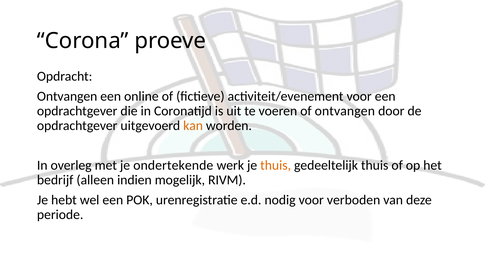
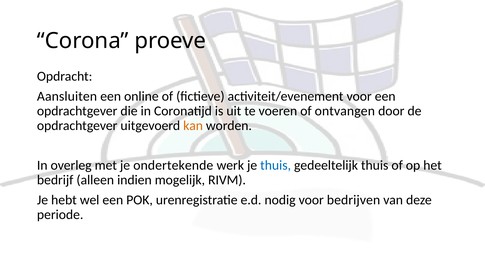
Ontvangen at (67, 96): Ontvangen -> Aansluiten
thuis at (276, 165) colour: orange -> blue
verboden: verboden -> bedrijven
